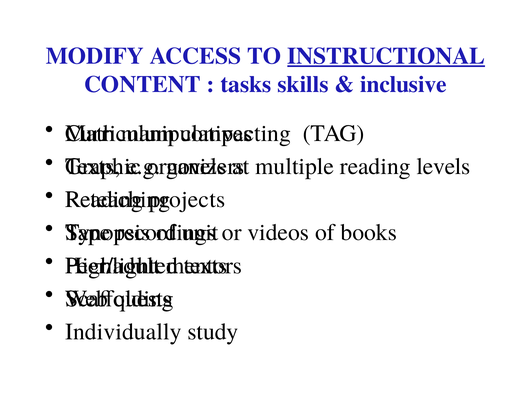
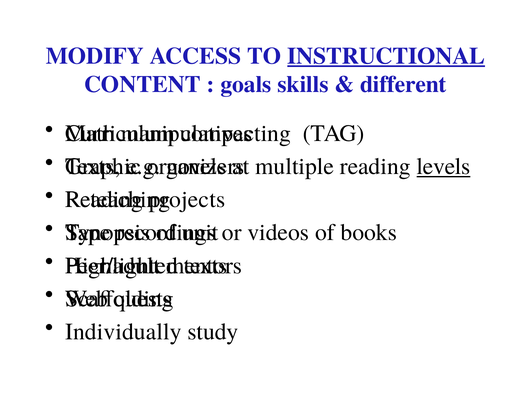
tasks: tasks -> goals
inclusive: inclusive -> different
levels underline: none -> present
